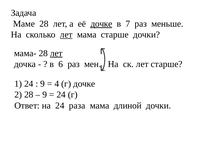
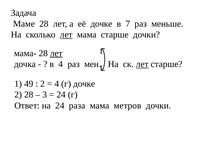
дочке at (101, 24) underline: present -> none
в 6: 6 -> 4
лет at (142, 64) underline: none -> present
1 24: 24 -> 49
9 at (43, 84): 9 -> 2
9 at (45, 95): 9 -> 3
длиной: длиной -> метров
